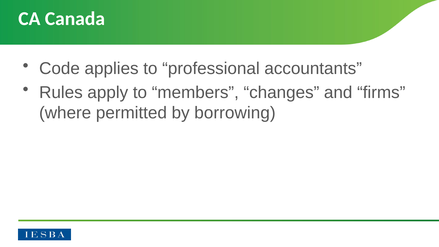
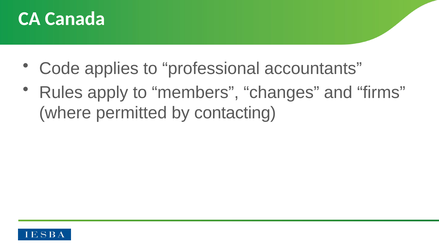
borrowing: borrowing -> contacting
